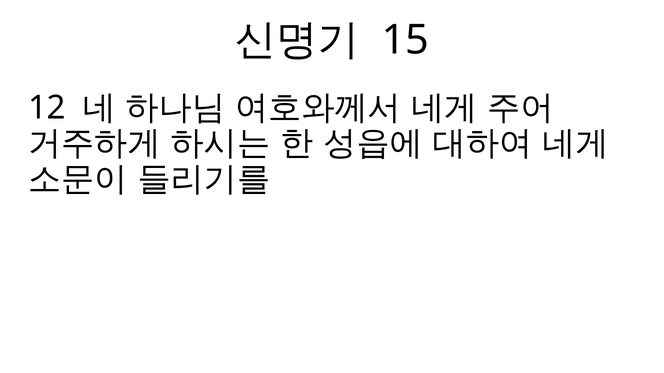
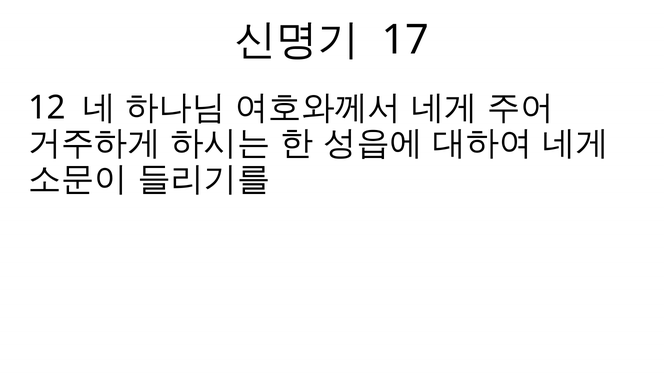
15: 15 -> 17
